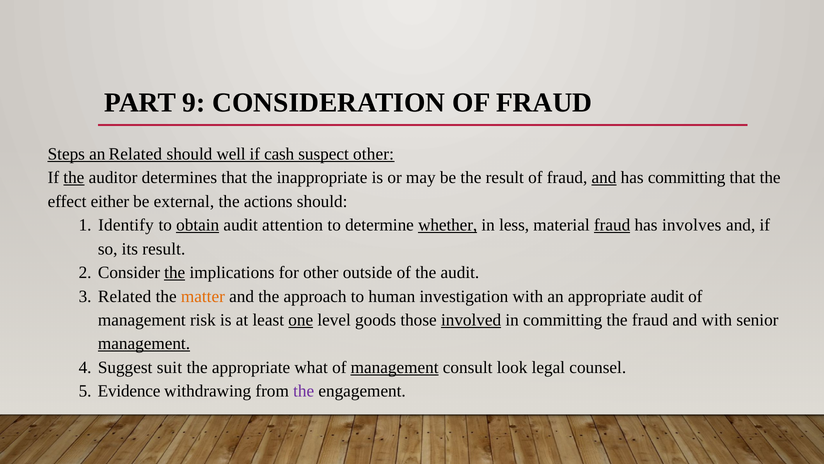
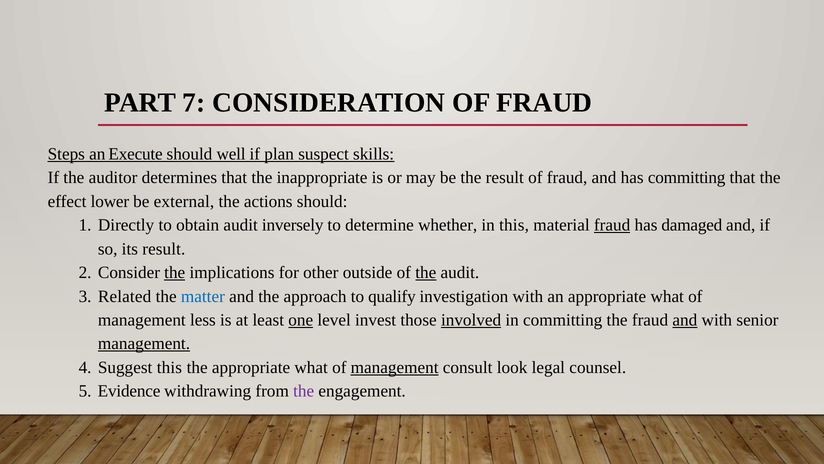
9: 9 -> 7
an Related: Related -> Execute
cash: cash -> plan
suspect other: other -> skills
the at (74, 178) underline: present -> none
and at (604, 178) underline: present -> none
either: either -> lower
Identify: Identify -> Directly
obtain underline: present -> none
attention: attention -> inversely
whether underline: present -> none
in less: less -> this
involves: involves -> damaged
the at (426, 272) underline: none -> present
matter colour: orange -> blue
human: human -> qualify
an appropriate audit: audit -> what
risk: risk -> less
goods: goods -> invest
and at (685, 320) underline: none -> present
Suggest suit: suit -> this
